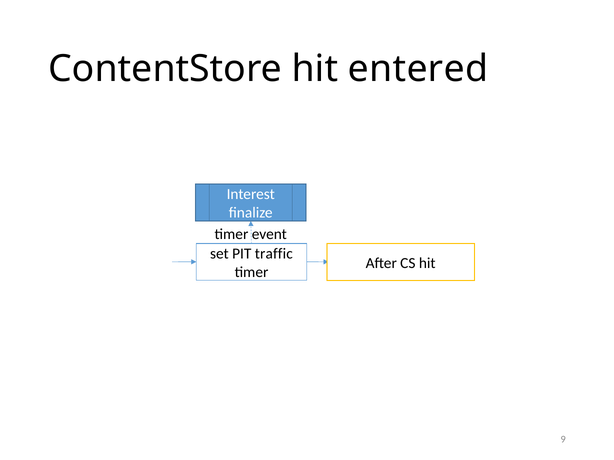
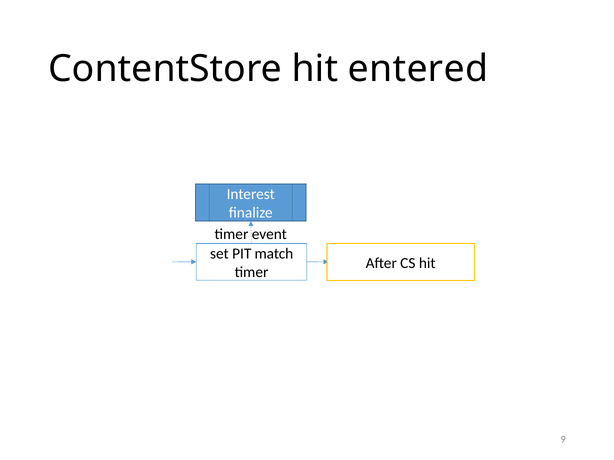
traffic: traffic -> match
